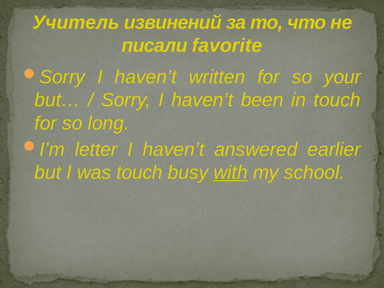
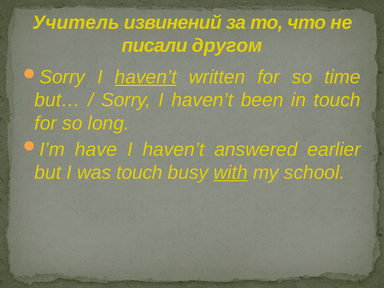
favorite: favorite -> другом
haven’t at (146, 77) underline: none -> present
your: your -> time
letter: letter -> have
